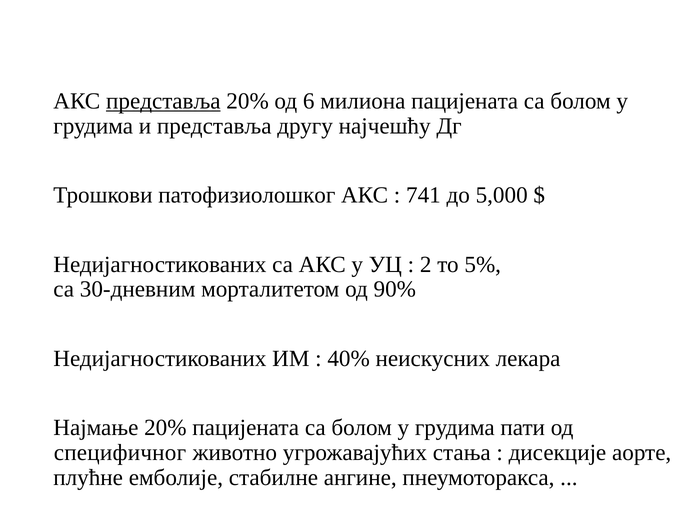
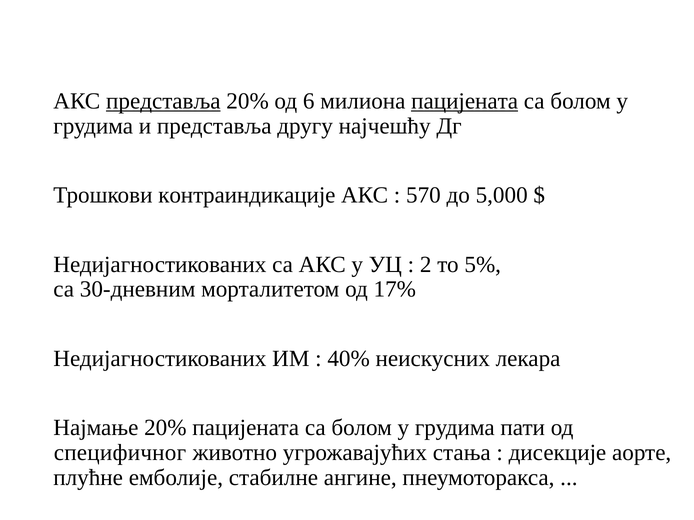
пацијената at (465, 101) underline: none -> present
патофизиолошког: патофизиолошког -> контраиндикације
741: 741 -> 570
90%: 90% -> 17%
